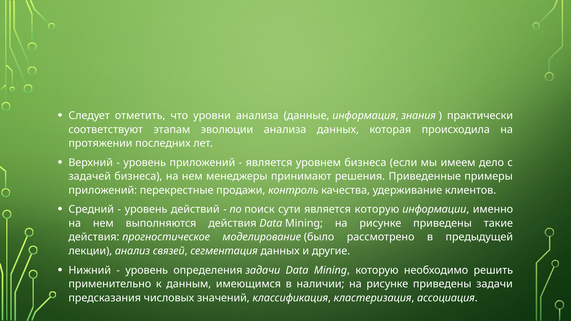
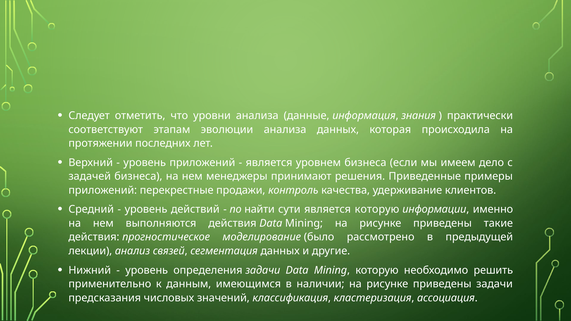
поиск: поиск -> найти
